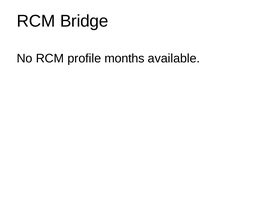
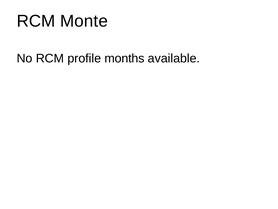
Bridge: Bridge -> Monte
